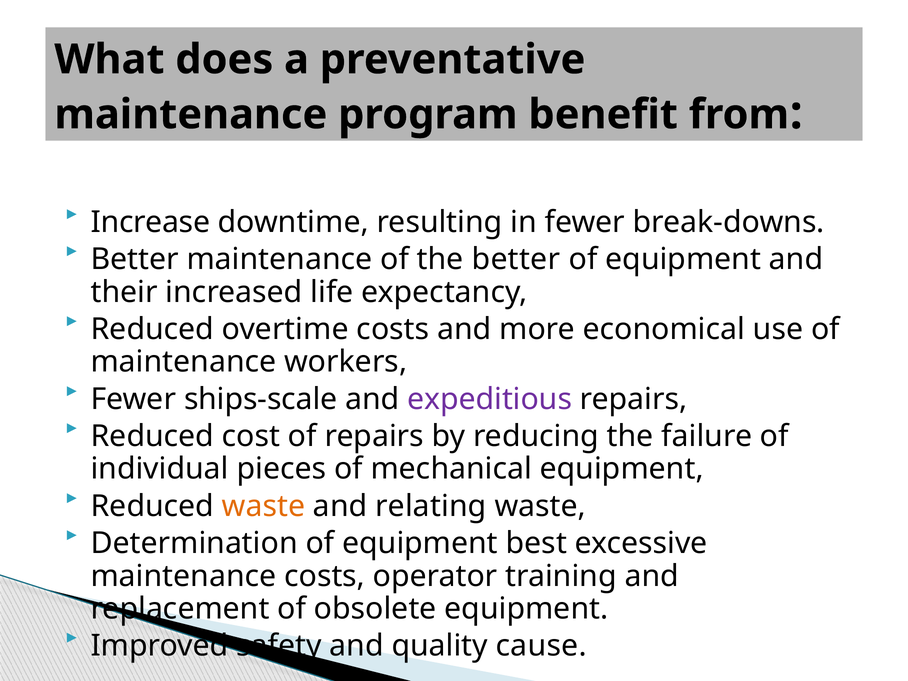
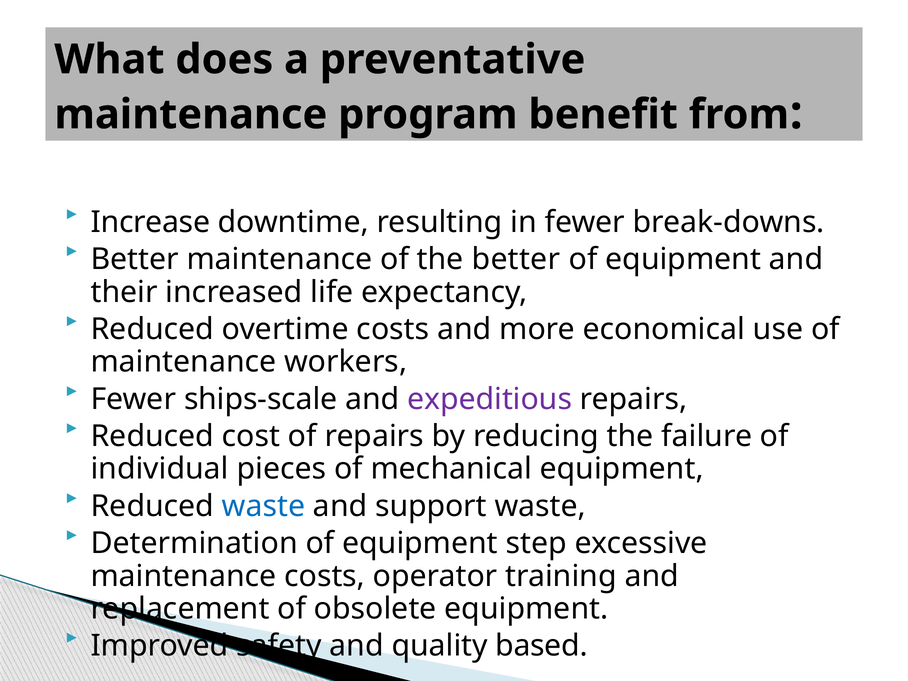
waste at (264, 506) colour: orange -> blue
relating: relating -> support
best: best -> step
cause: cause -> based
